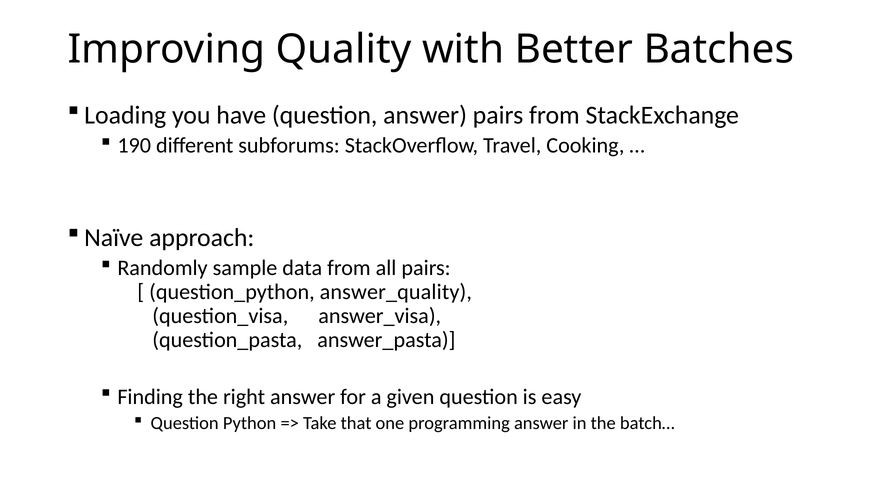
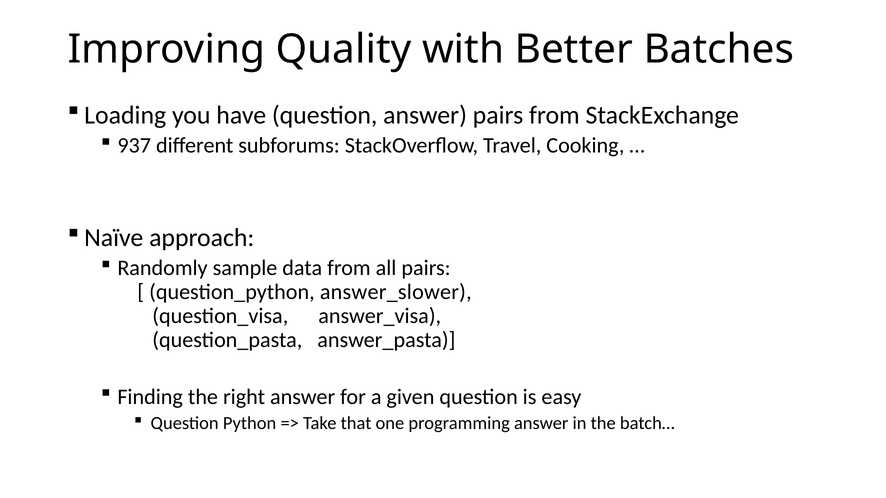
190: 190 -> 937
answer_quality: answer_quality -> answer_slower
